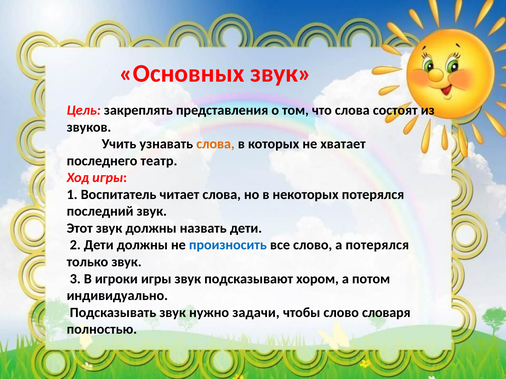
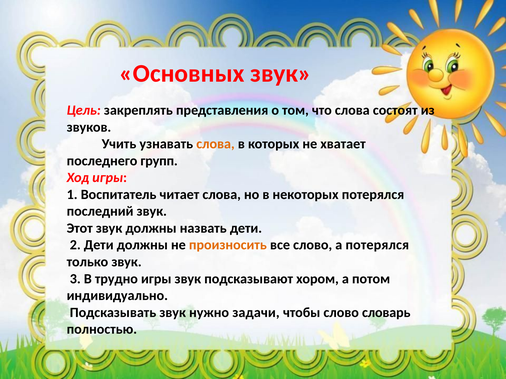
театр: театр -> групп
произносить colour: blue -> orange
игроки: игроки -> трудно
словаря: словаря -> словарь
